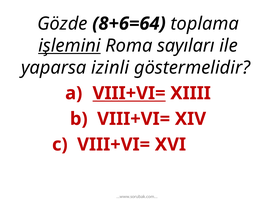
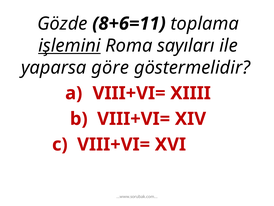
8+6=64: 8+6=64 -> 8+6=11
izinli: izinli -> göre
VIII+VI= at (129, 93) underline: present -> none
